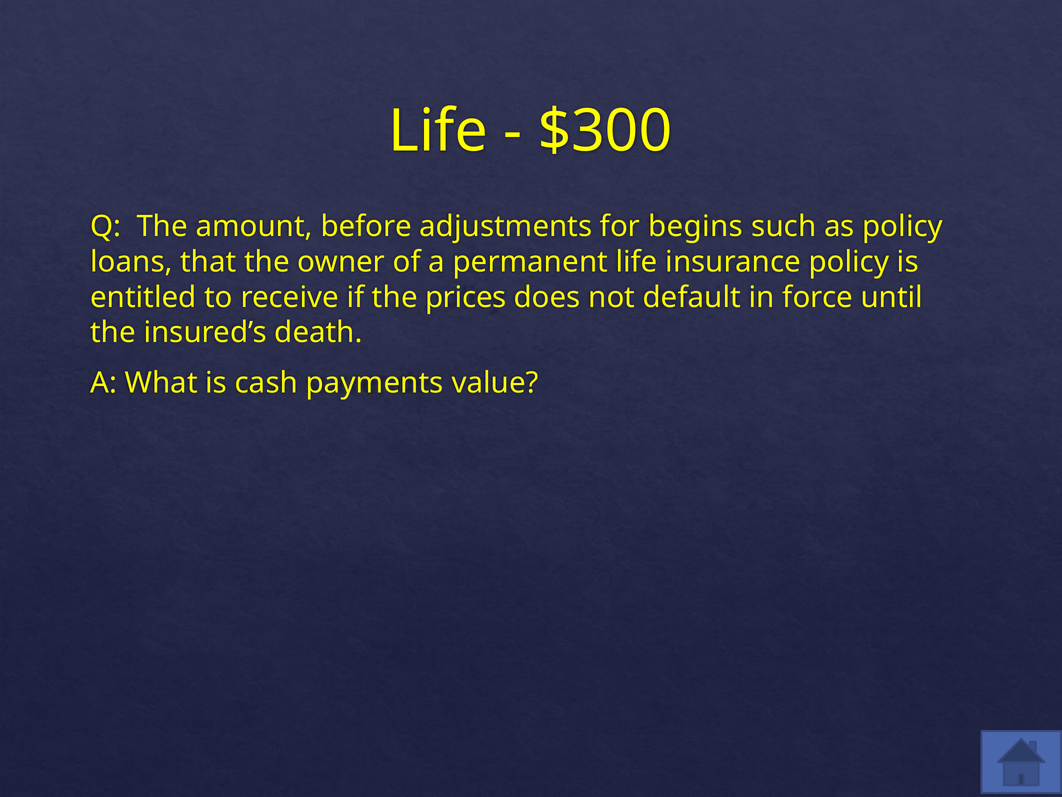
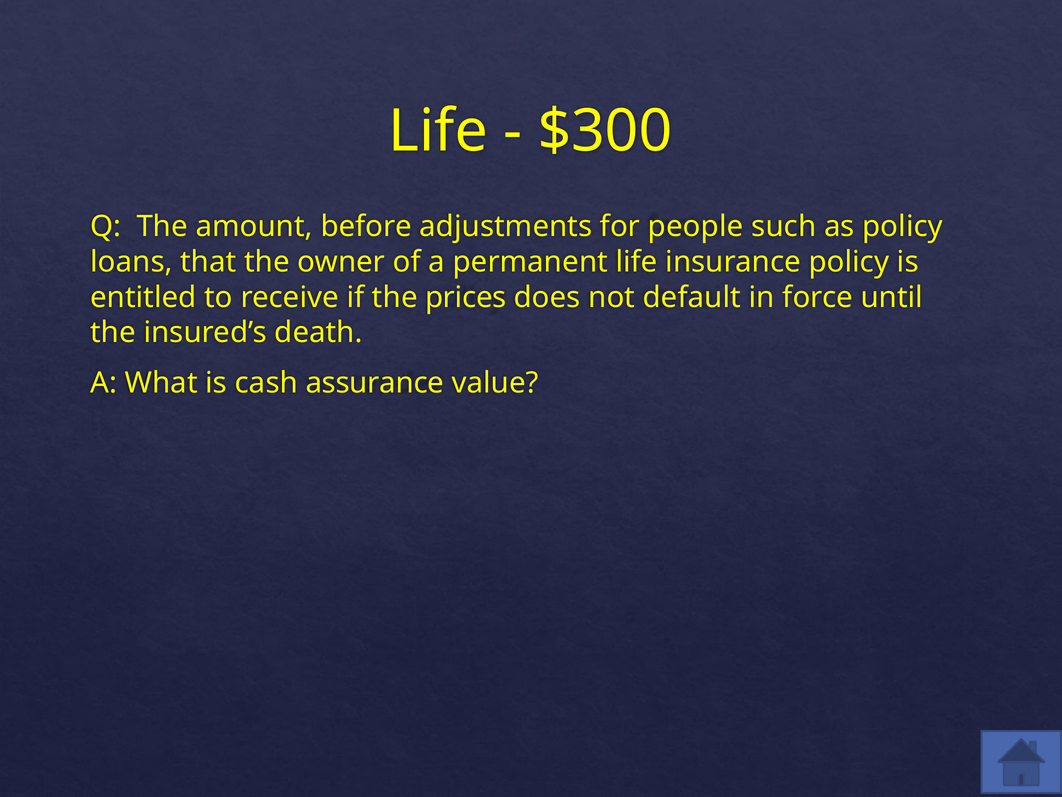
begins: begins -> people
payments: payments -> assurance
